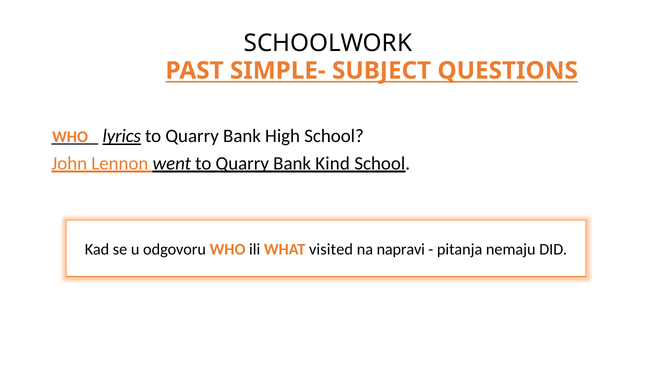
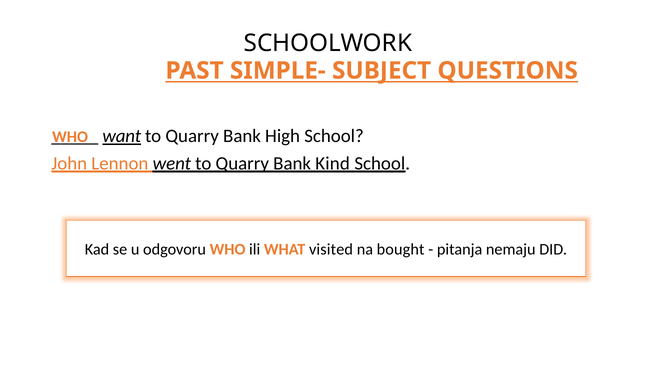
lyrics: lyrics -> want
napravi: napravi -> bought
